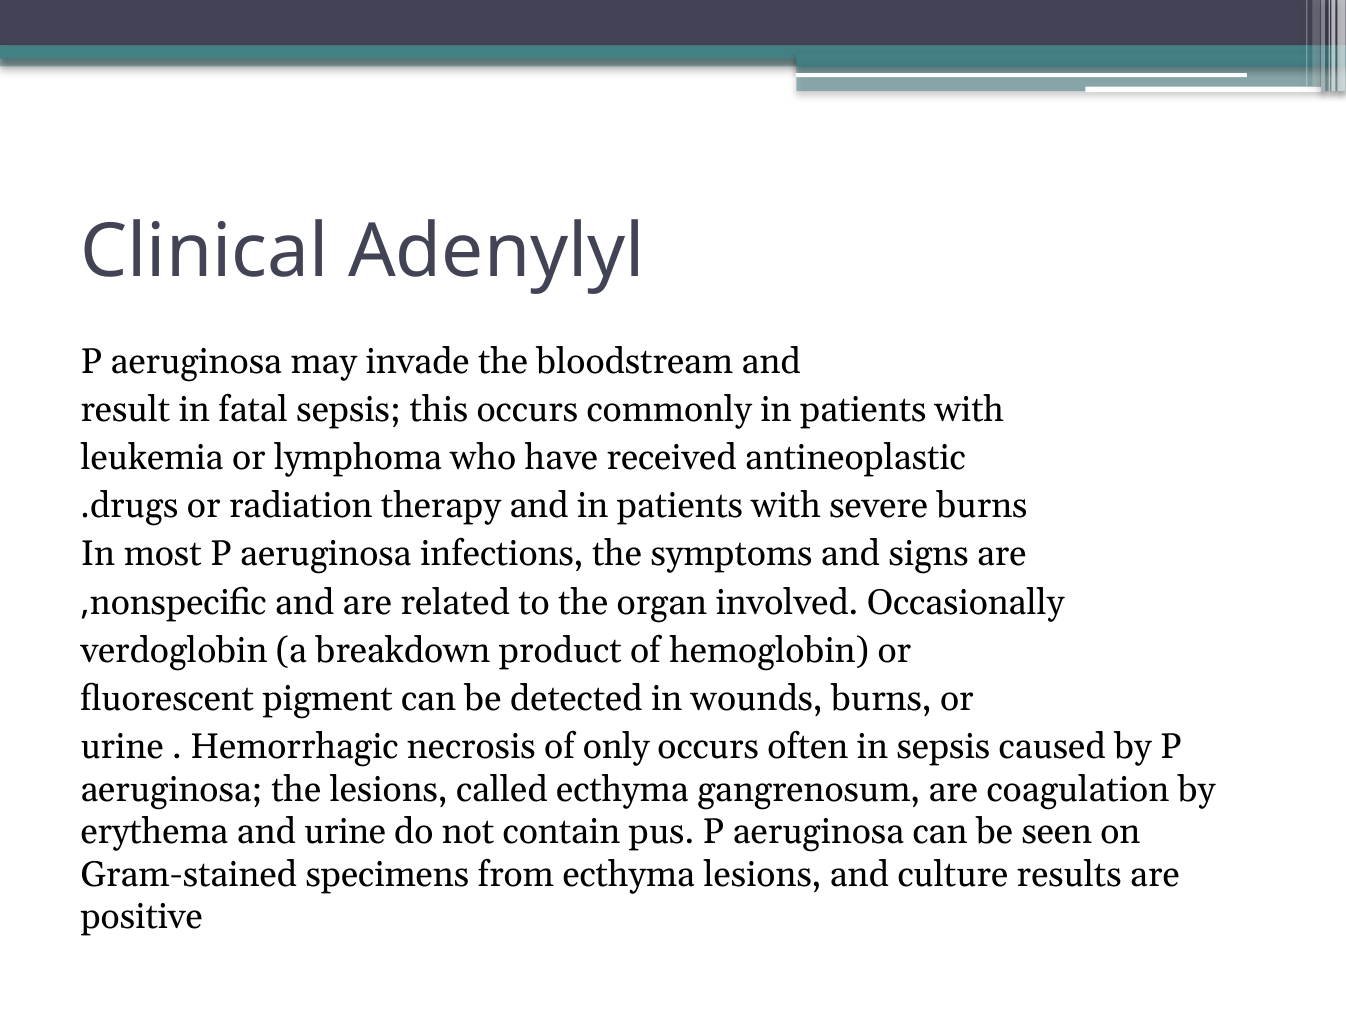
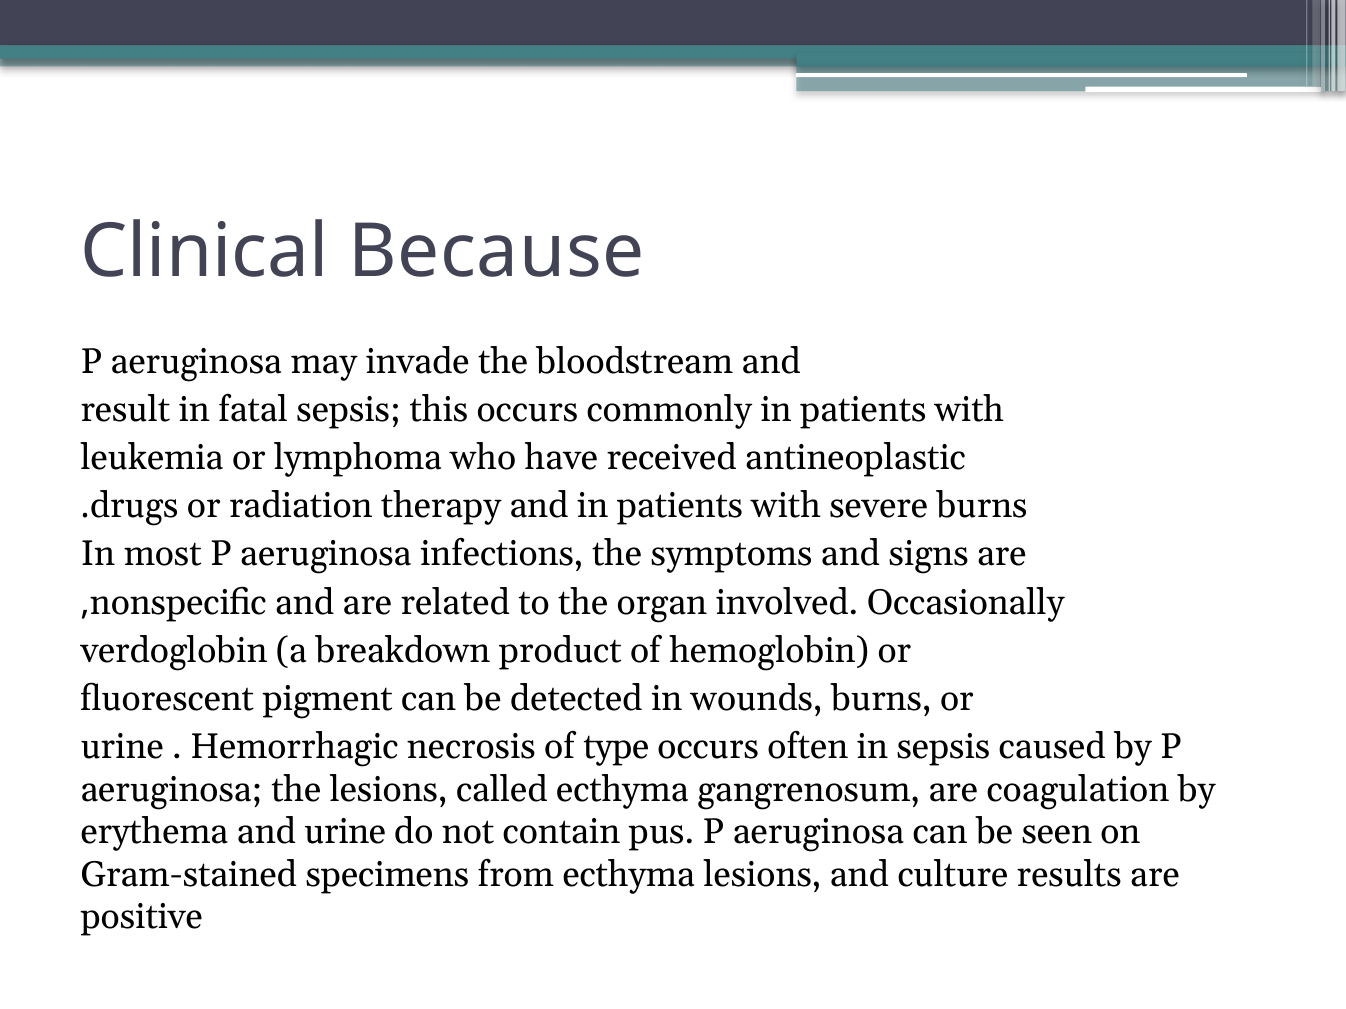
Adenylyl: Adenylyl -> Because
only: only -> type
